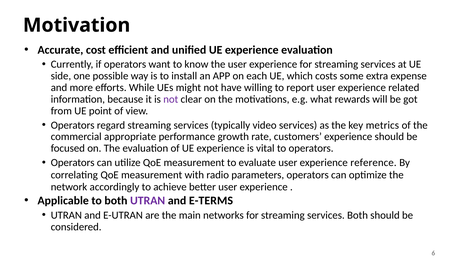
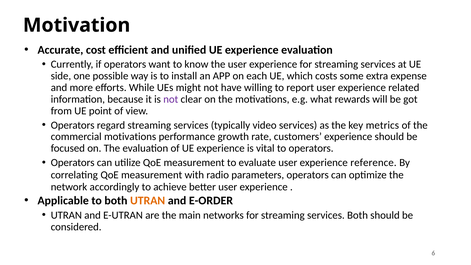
commercial appropriate: appropriate -> motivations
UTRAN at (148, 201) colour: purple -> orange
E-TERMS: E-TERMS -> E-ORDER
